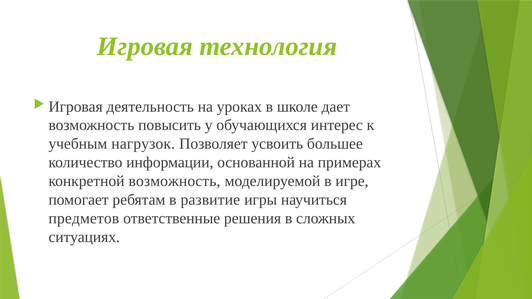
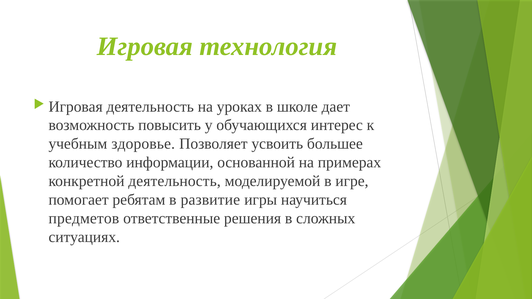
нагрузок: нагрузок -> здоровье
конкретной возможность: возможность -> деятельность
